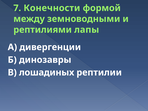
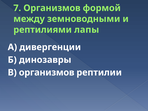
7 Конечности: Конечности -> Организмов
В лошадиных: лошадиных -> организмов
